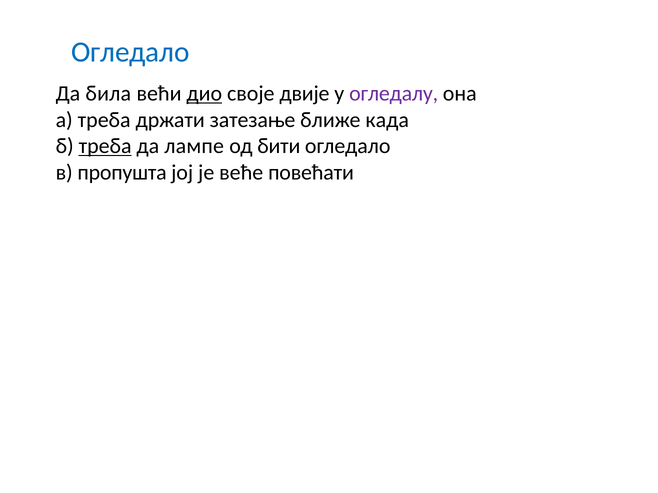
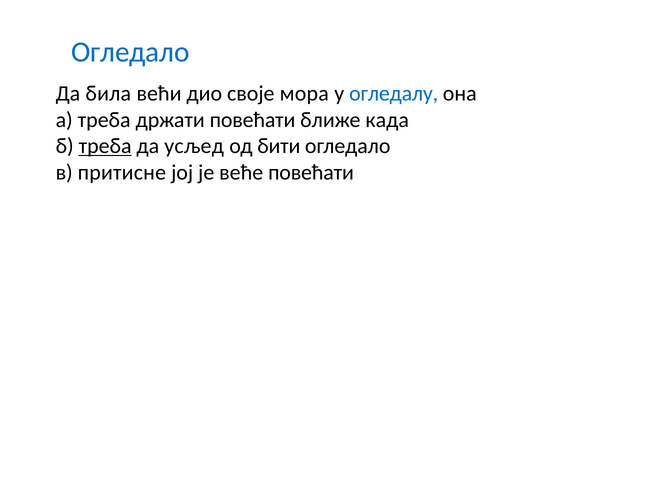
дио underline: present -> none
двије: двије -> мора
огледалу colour: purple -> blue
држати затезање: затезање -> повећати
лампе: лампе -> усљед
пропушта: пропушта -> притисне
